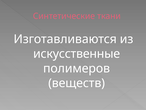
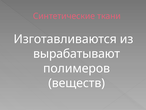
искусственные: искусственные -> вырабатывают
